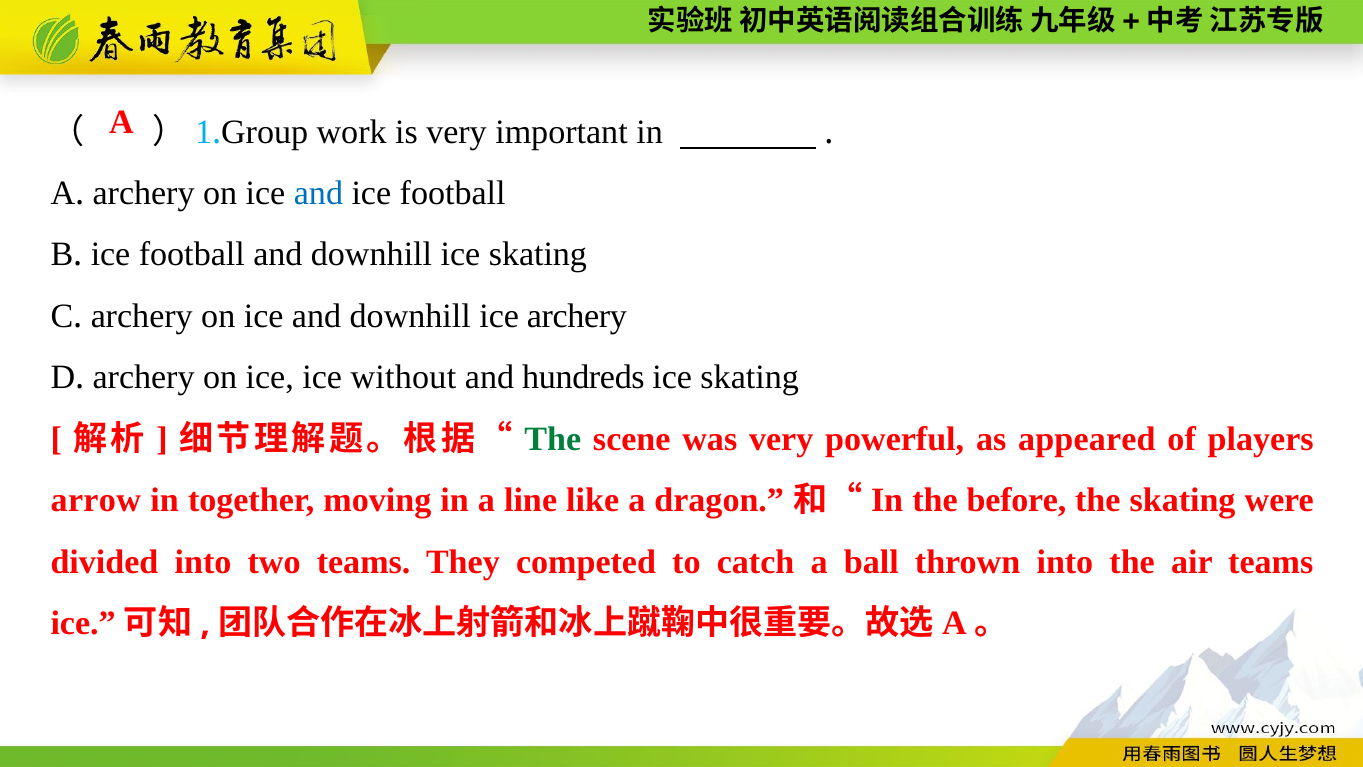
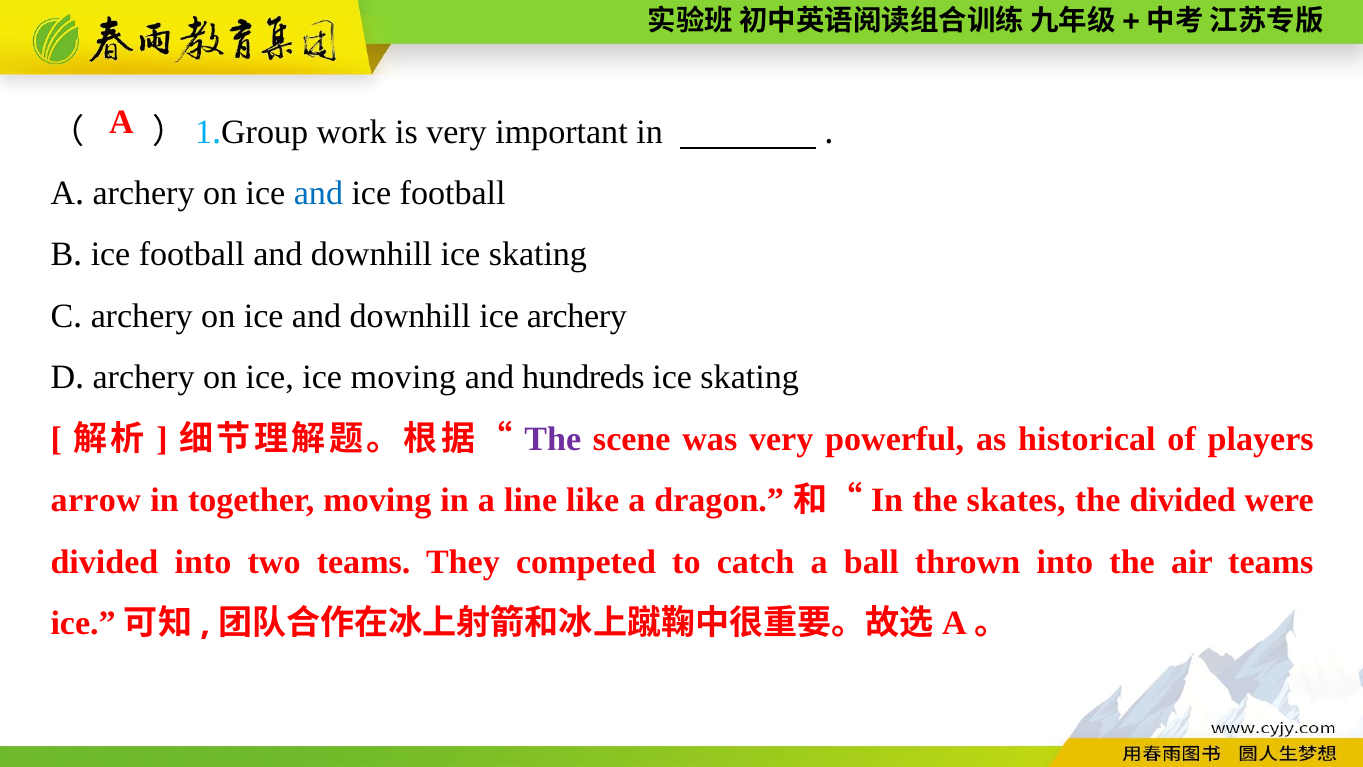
ice without: without -> moving
The at (553, 439) colour: green -> purple
appeared: appeared -> historical
before: before -> skates
the skating: skating -> divided
